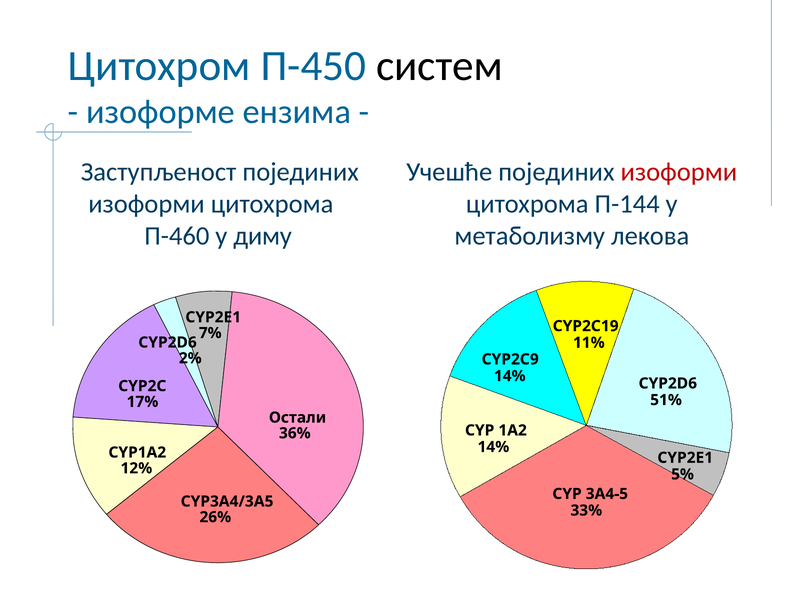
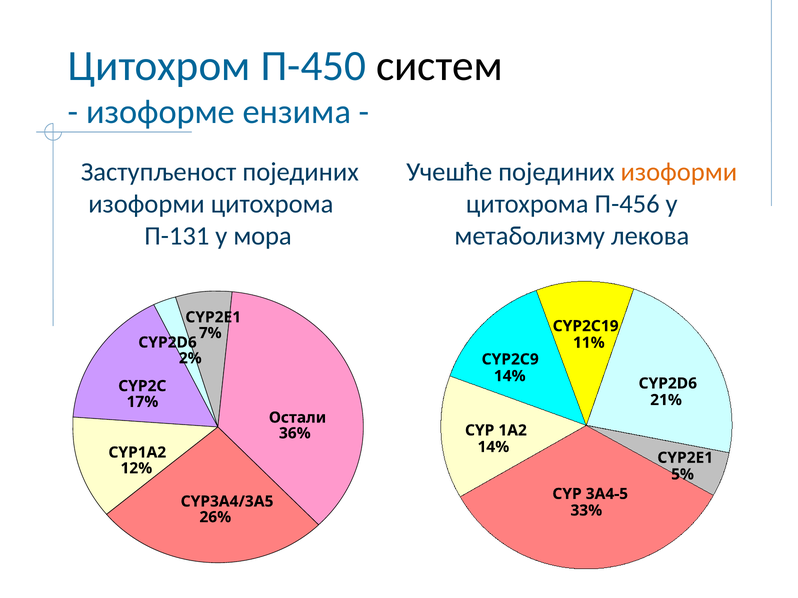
изоформи at (679, 172) colour: red -> orange
П-144: П-144 -> П-456
П-460: П-460 -> П-131
диму: диму -> мора
51%: 51% -> 21%
